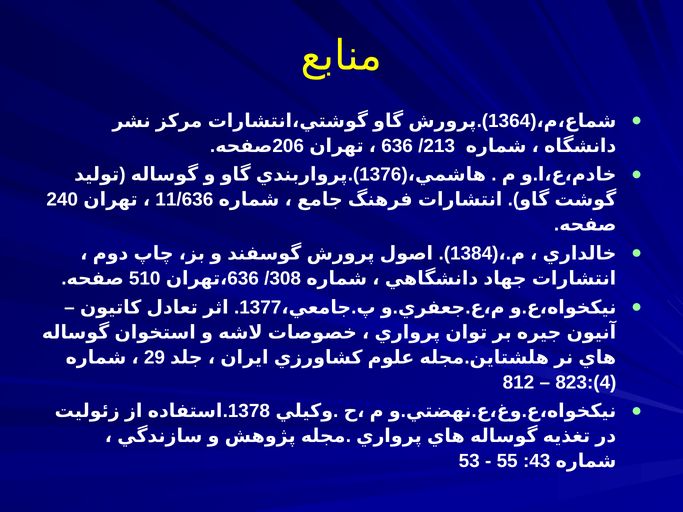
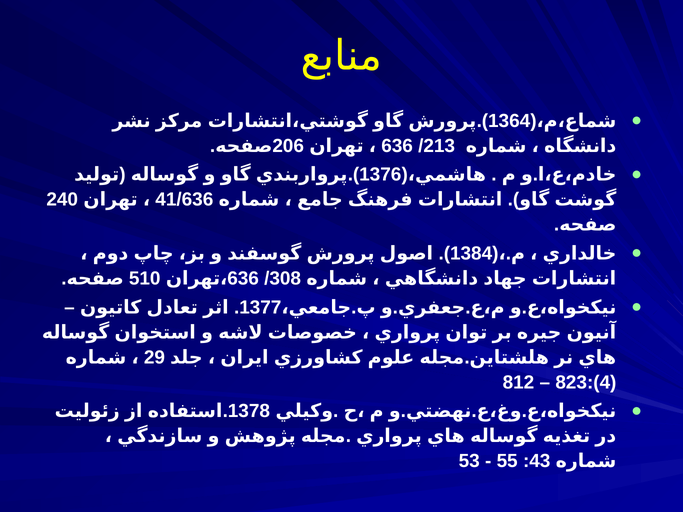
11/636: 11/636 -> 41/636
